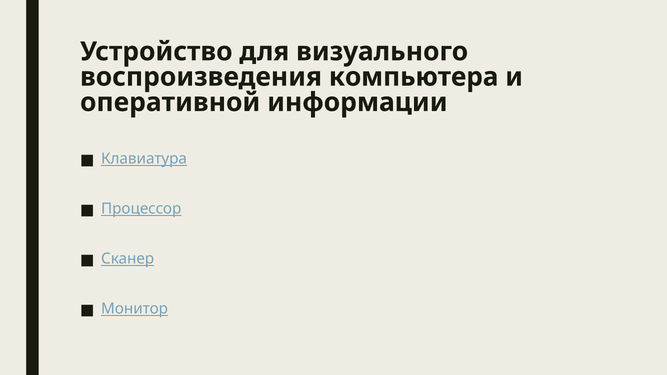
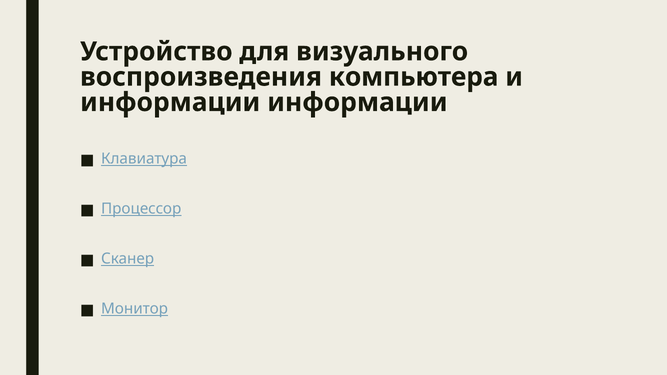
оперативной at (170, 102): оперативной -> информации
